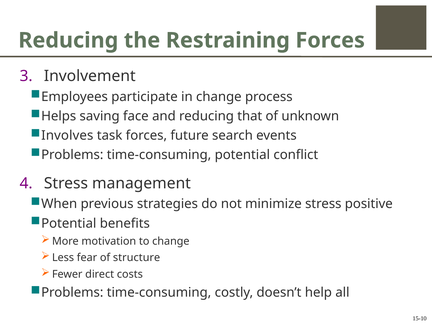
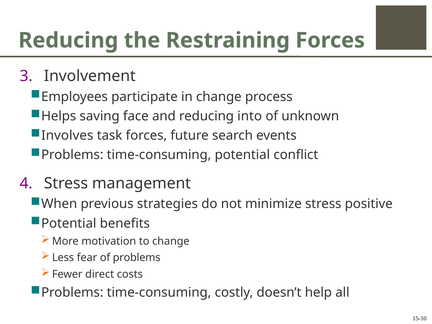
that: that -> into
of structure: structure -> problems
